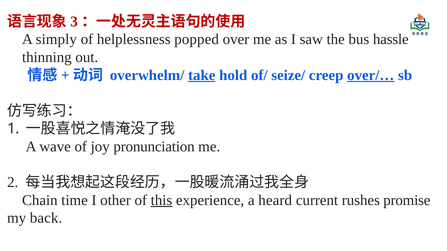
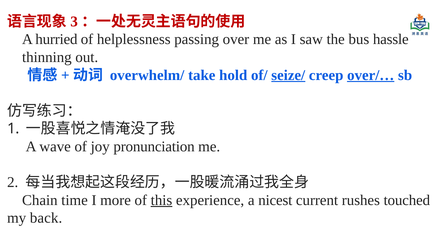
simply: simply -> hurried
popped: popped -> passing
take underline: present -> none
seize/ underline: none -> present
other: other -> more
heard: heard -> nicest
promise: promise -> touched
